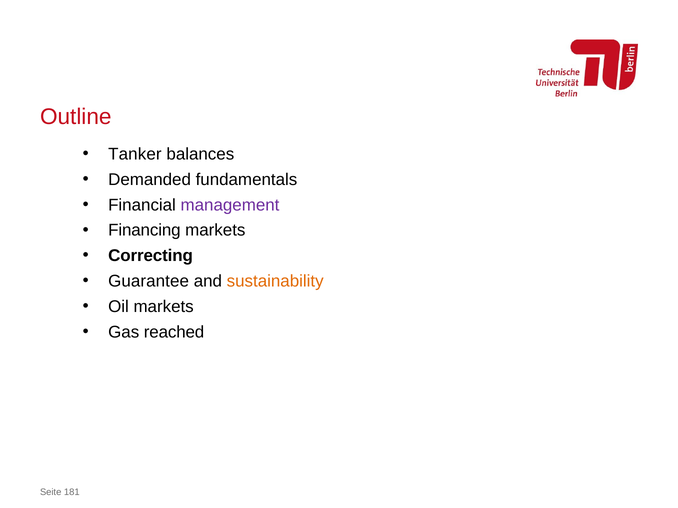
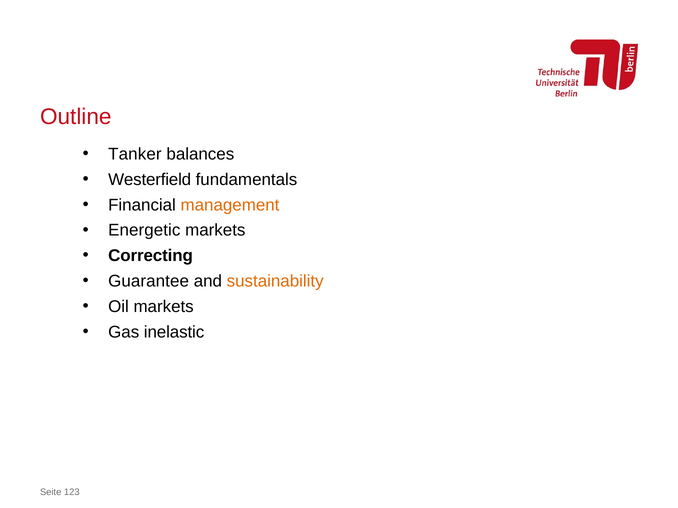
Demanded: Demanded -> Westerfield
management colour: purple -> orange
Financing: Financing -> Energetic
reached: reached -> inelastic
181: 181 -> 123
